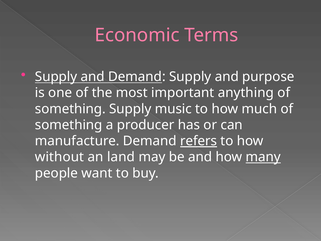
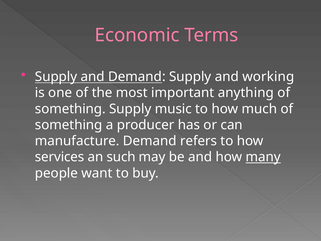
purpose: purpose -> working
refers underline: present -> none
without: without -> services
land: land -> such
